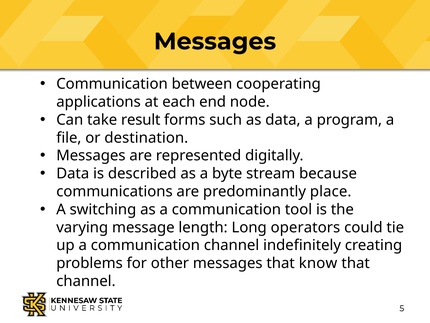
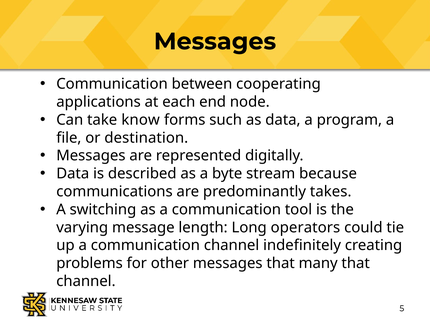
result: result -> know
place: place -> takes
know: know -> many
